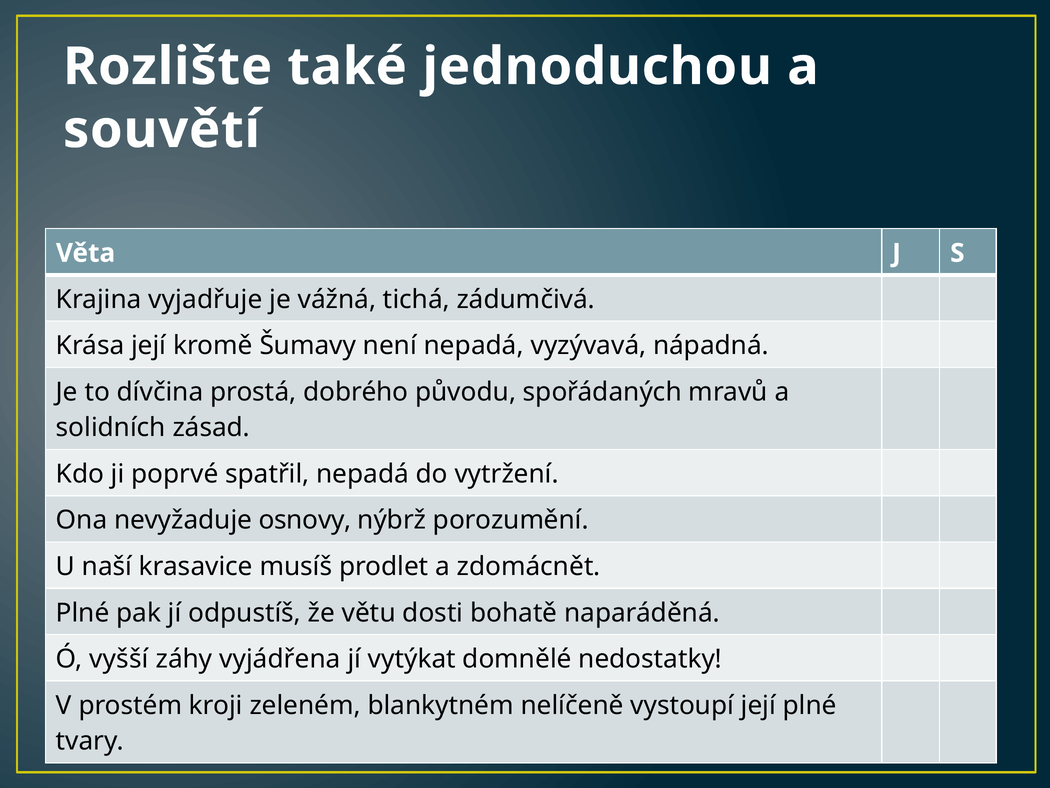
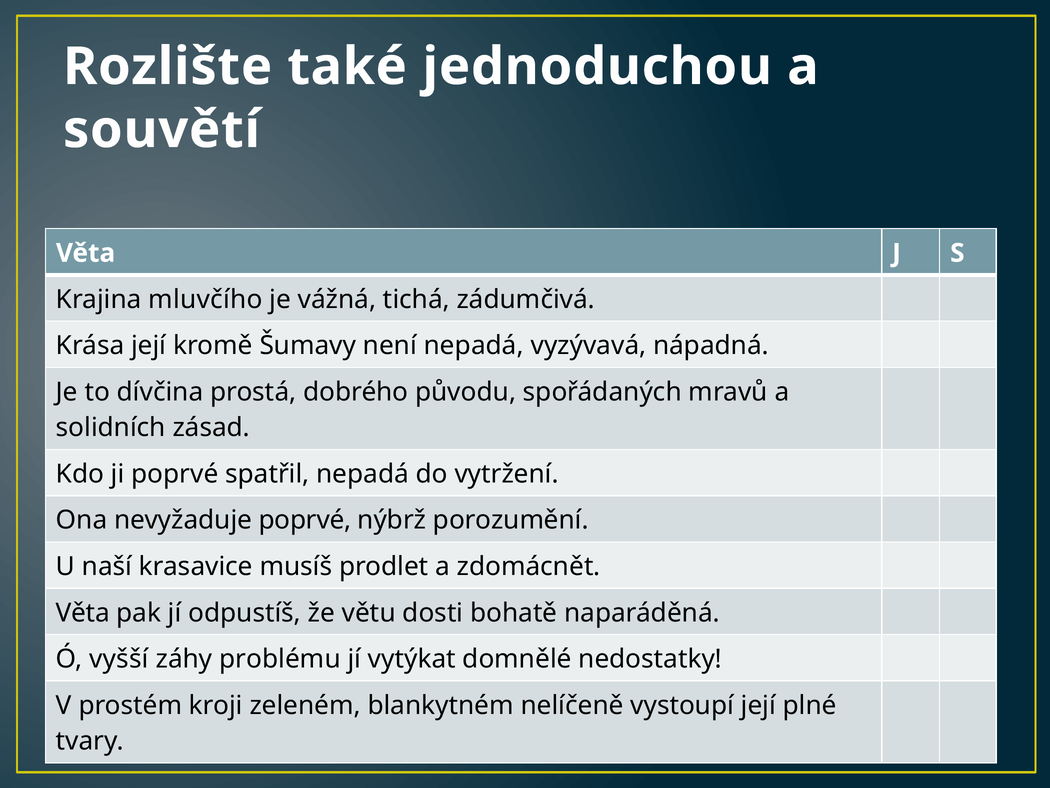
vyjadřuje: vyjadřuje -> mluvčího
nevyžaduje osnovy: osnovy -> poprvé
Plné at (83, 612): Plné -> Věta
vyjádřena: vyjádřena -> problému
